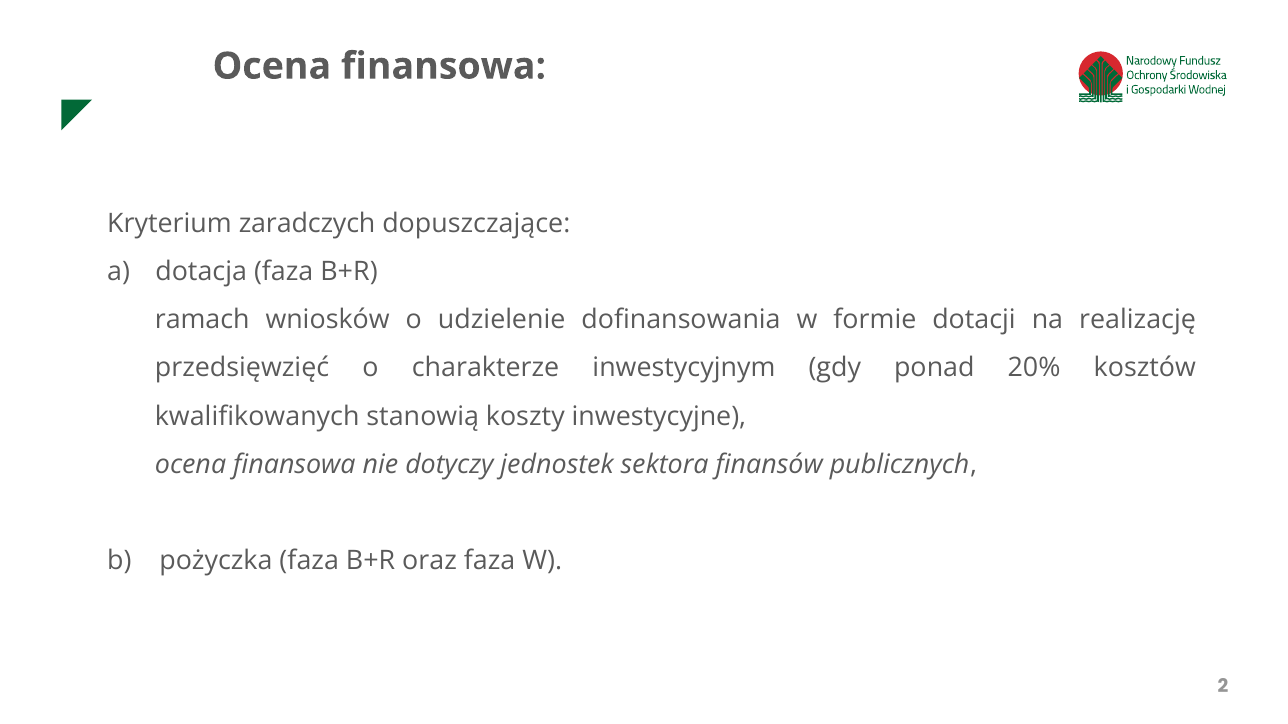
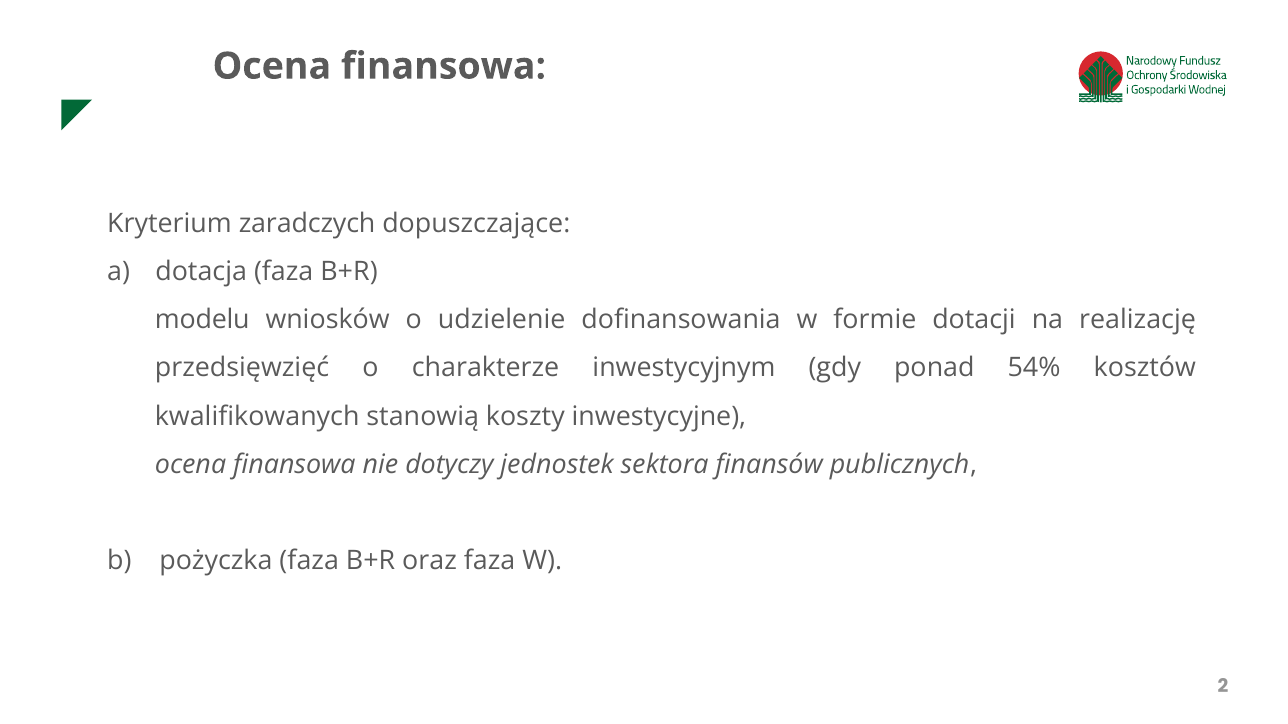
ramach: ramach -> modelu
20%: 20% -> 54%
